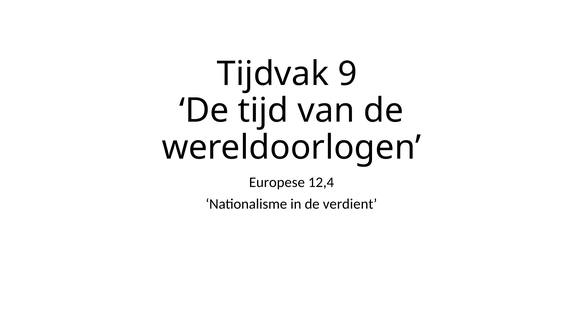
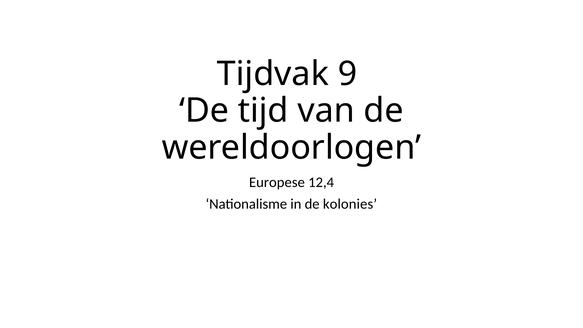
verdient: verdient -> kolonies
